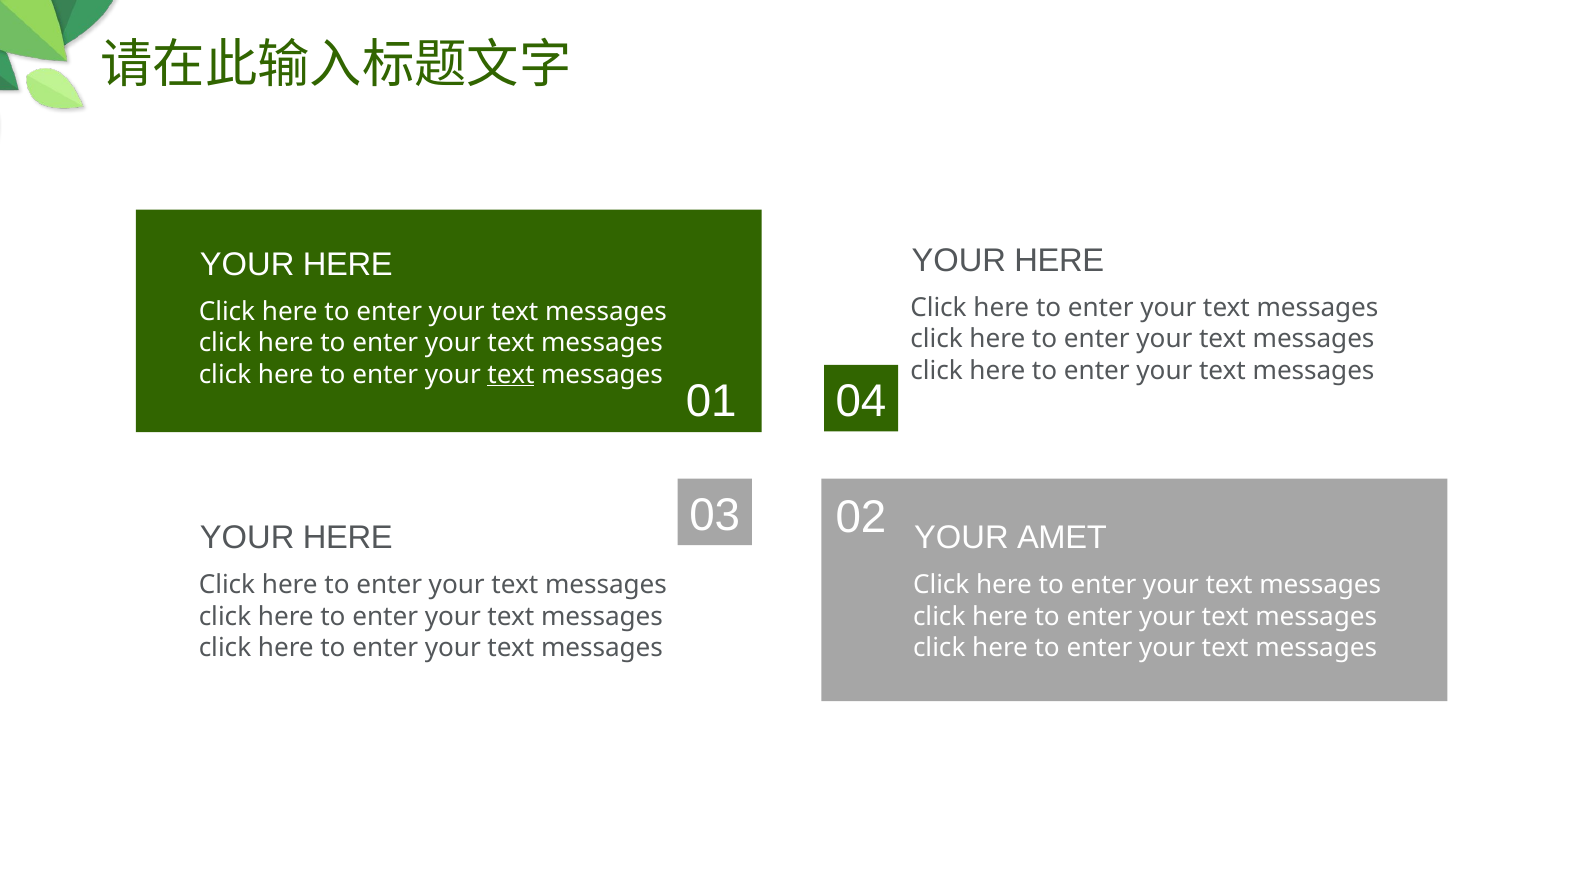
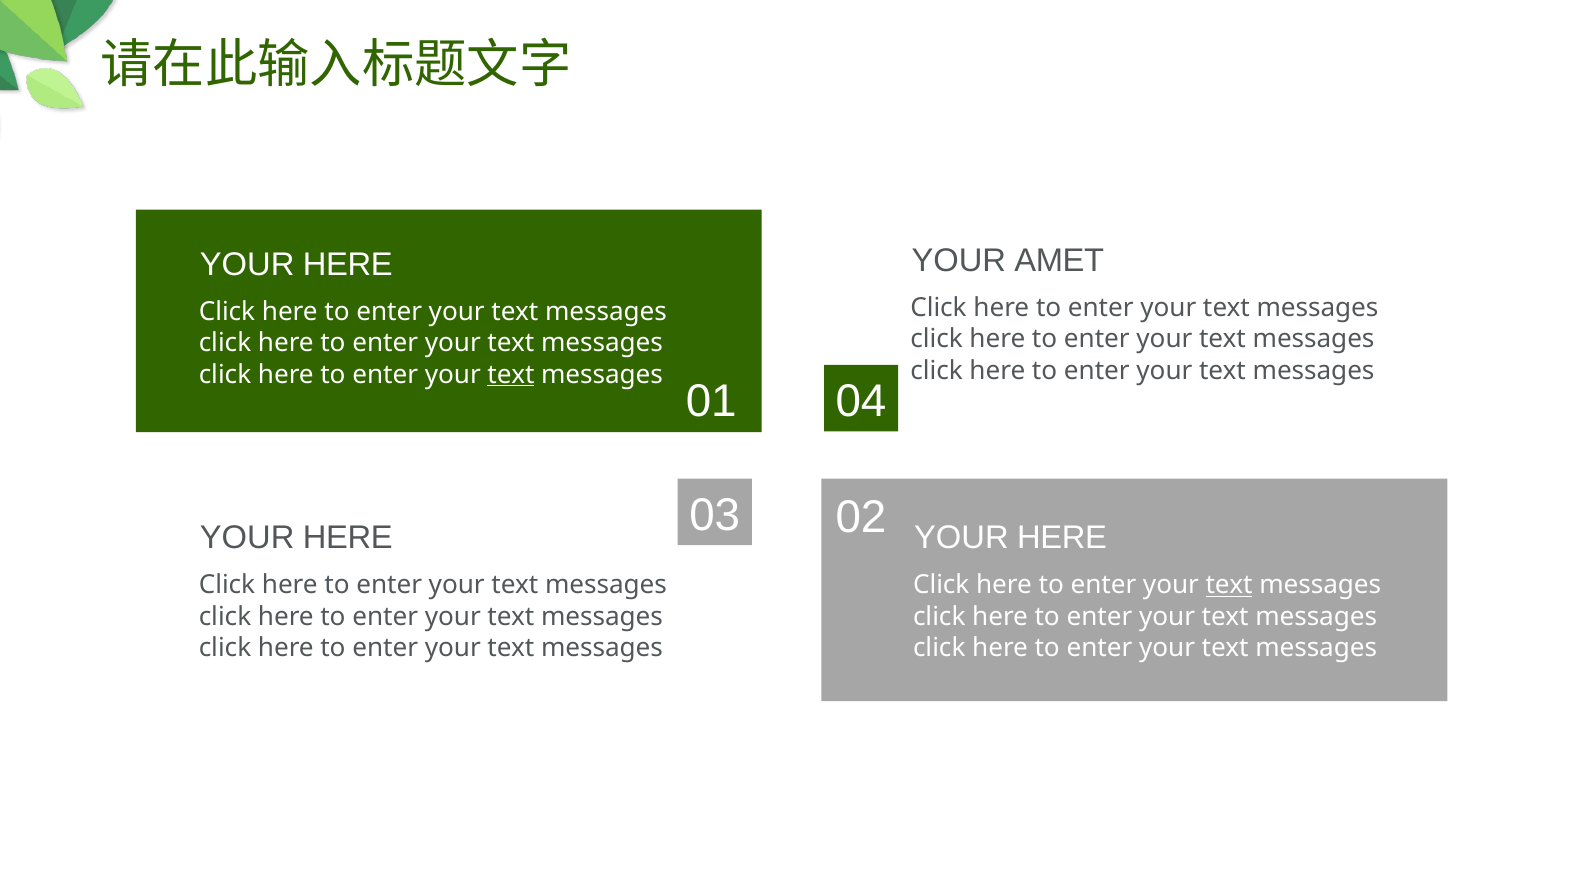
HERE at (1059, 260): HERE -> AMET
03 YOUR AMET: AMET -> HERE
text at (1229, 585) underline: none -> present
